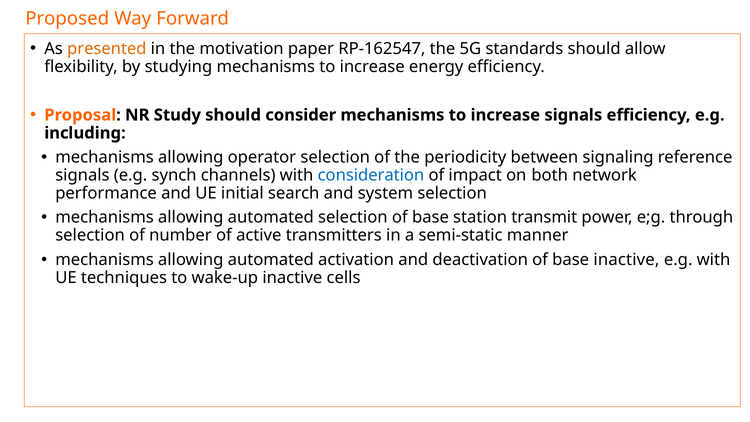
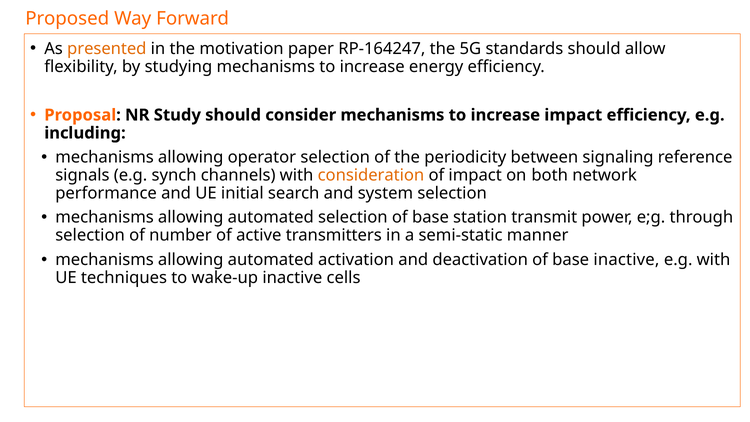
RP-162547: RP-162547 -> RP-164247
increase signals: signals -> impact
consideration colour: blue -> orange
